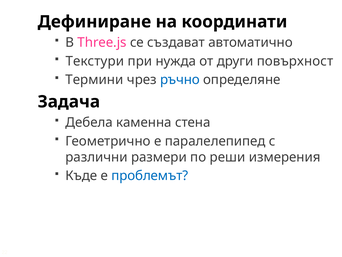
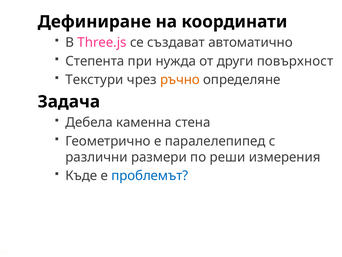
Текстури: Текстури -> Степента
Термини: Термини -> Текстури
ръчно colour: blue -> orange
